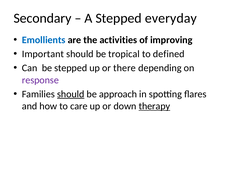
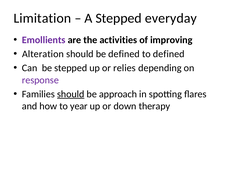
Secondary: Secondary -> Limitation
Emollients colour: blue -> purple
Important: Important -> Alteration
be tropical: tropical -> defined
there: there -> relies
care: care -> year
therapy underline: present -> none
